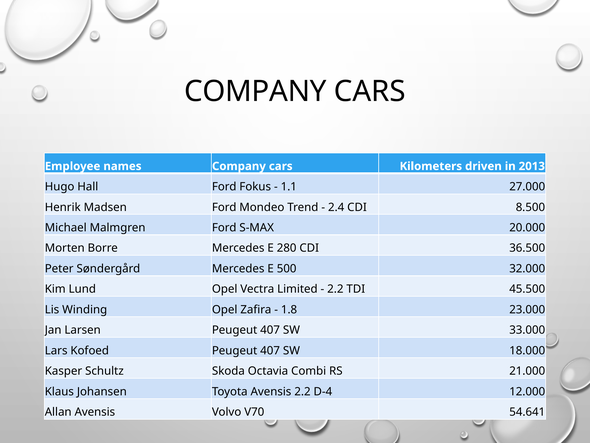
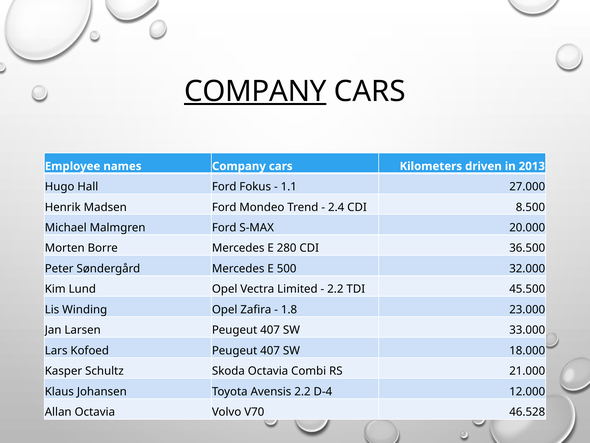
COMPANY at (255, 91) underline: none -> present
Allan Avensis: Avensis -> Octavia
54.641: 54.641 -> 46.528
